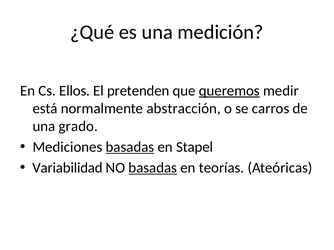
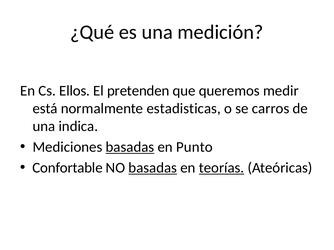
queremos underline: present -> none
abstracción: abstracción -> estadisticas
grado: grado -> indica
Stapel: Stapel -> Punto
Variabilidad: Variabilidad -> Confortable
teorías underline: none -> present
